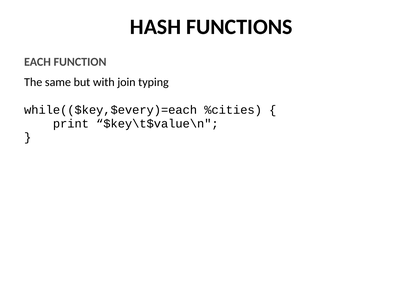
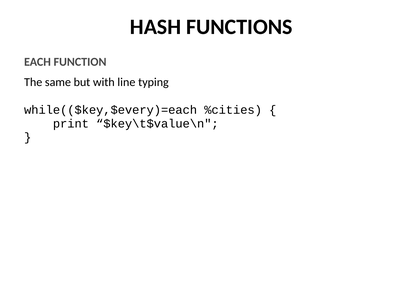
join: join -> line
